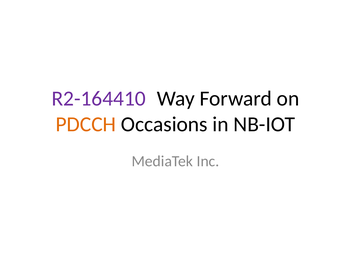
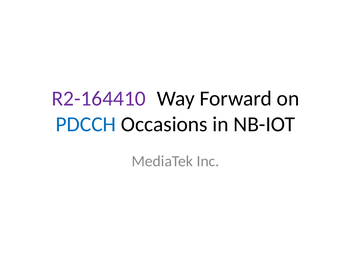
PDCCH colour: orange -> blue
